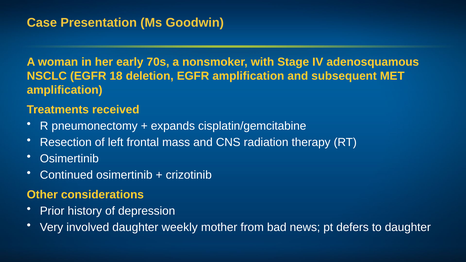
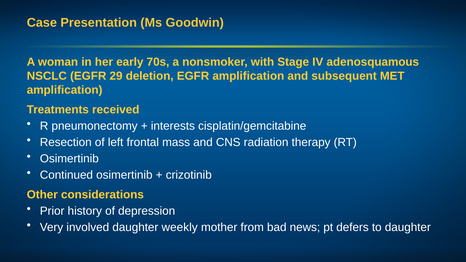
18: 18 -> 29
expands: expands -> interests
